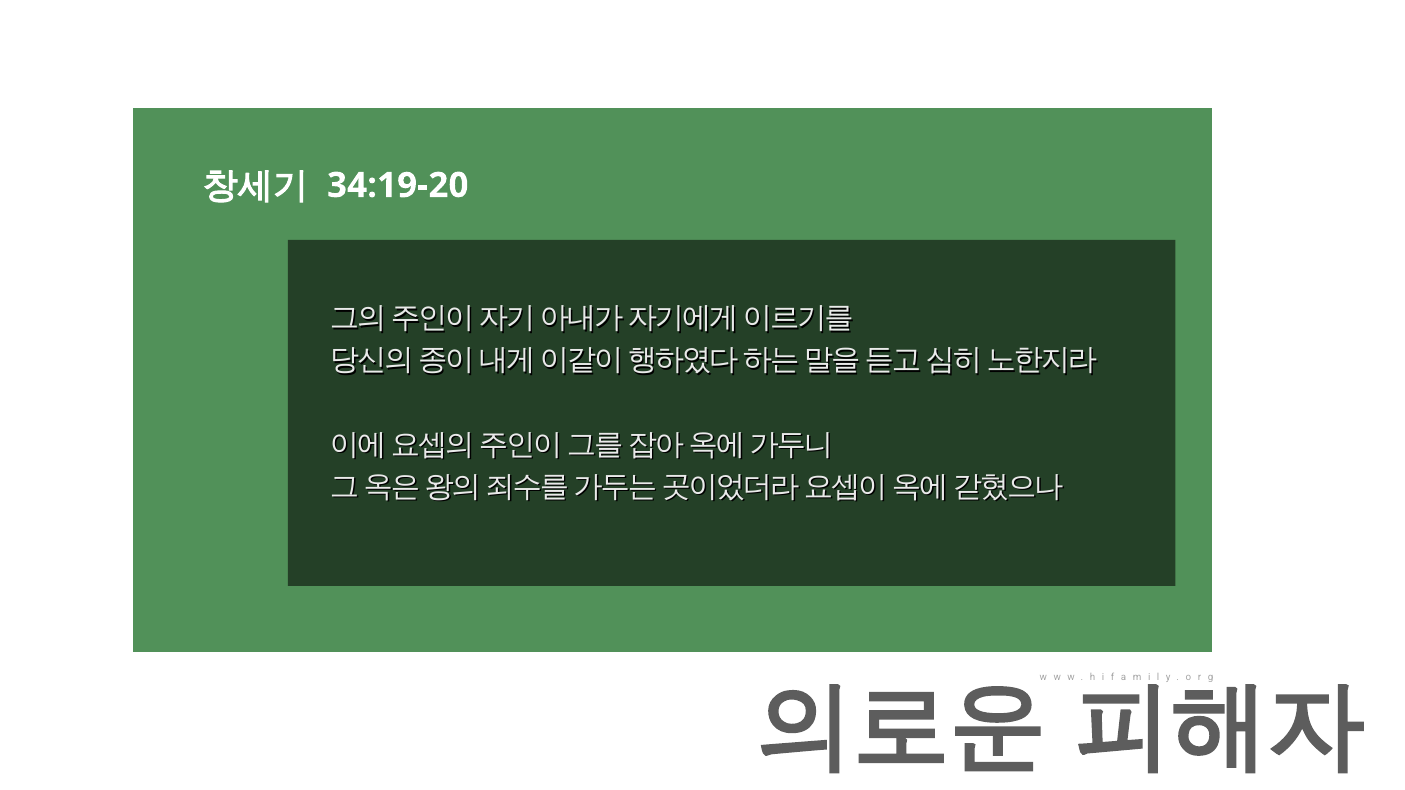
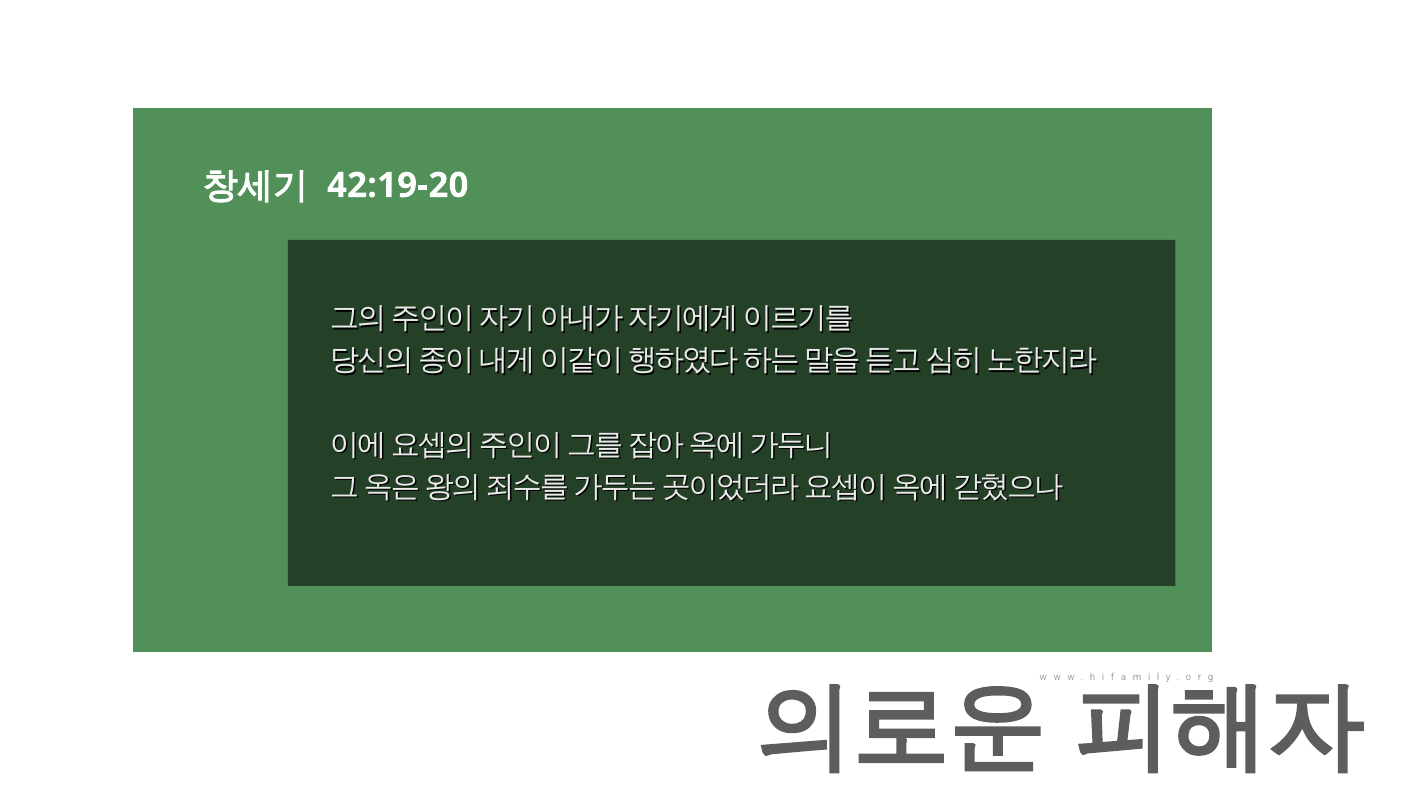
34:19-20: 34:19-20 -> 42:19-20
